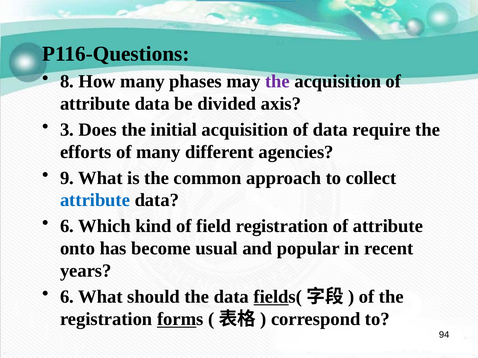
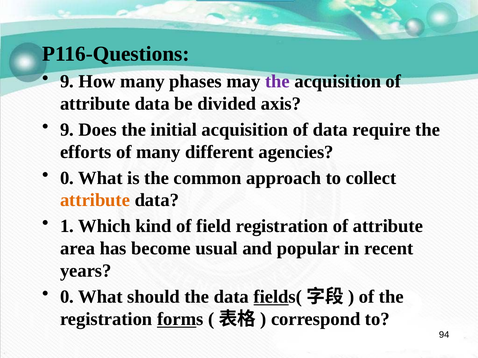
8 at (67, 81): 8 -> 9
3 at (67, 130): 3 -> 9
9 at (67, 178): 9 -> 0
attribute at (95, 200) colour: blue -> orange
6 at (67, 227): 6 -> 1
onto: onto -> area
6 at (67, 297): 6 -> 0
